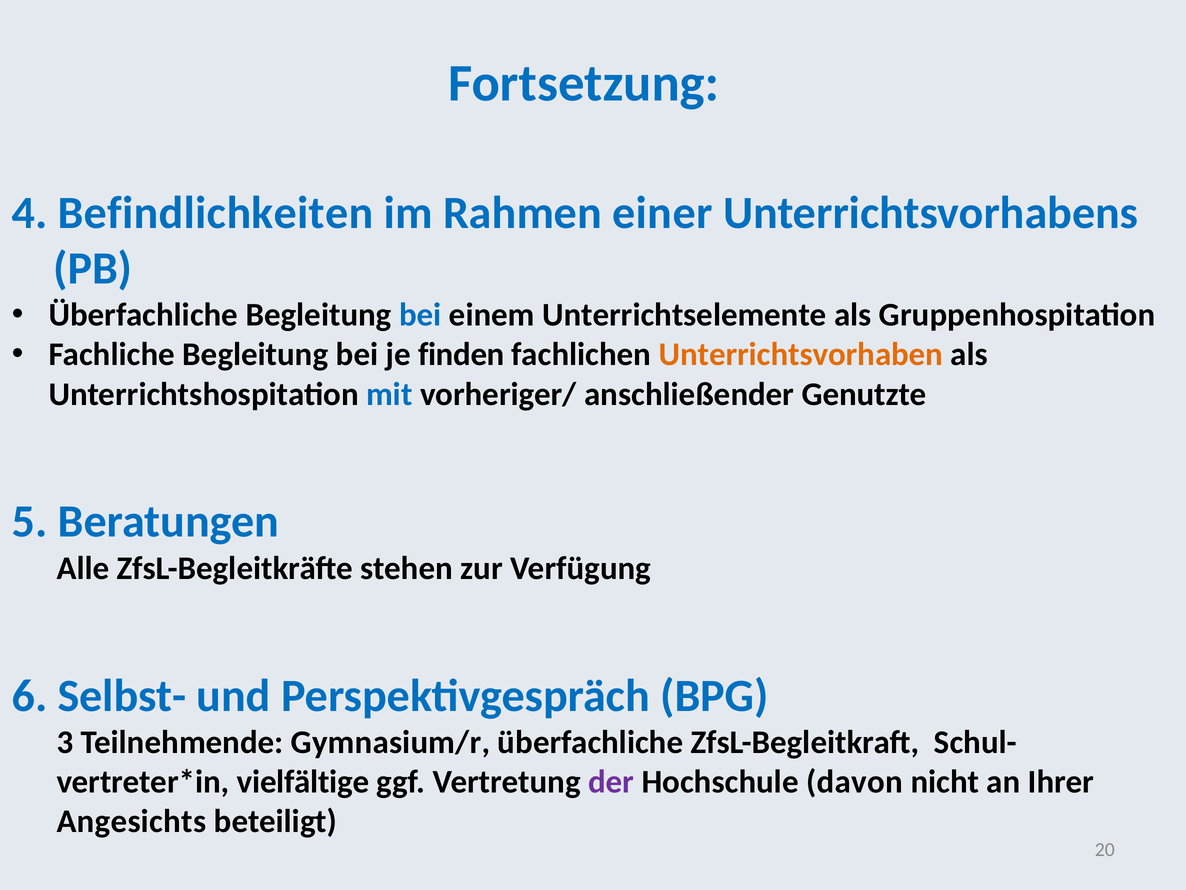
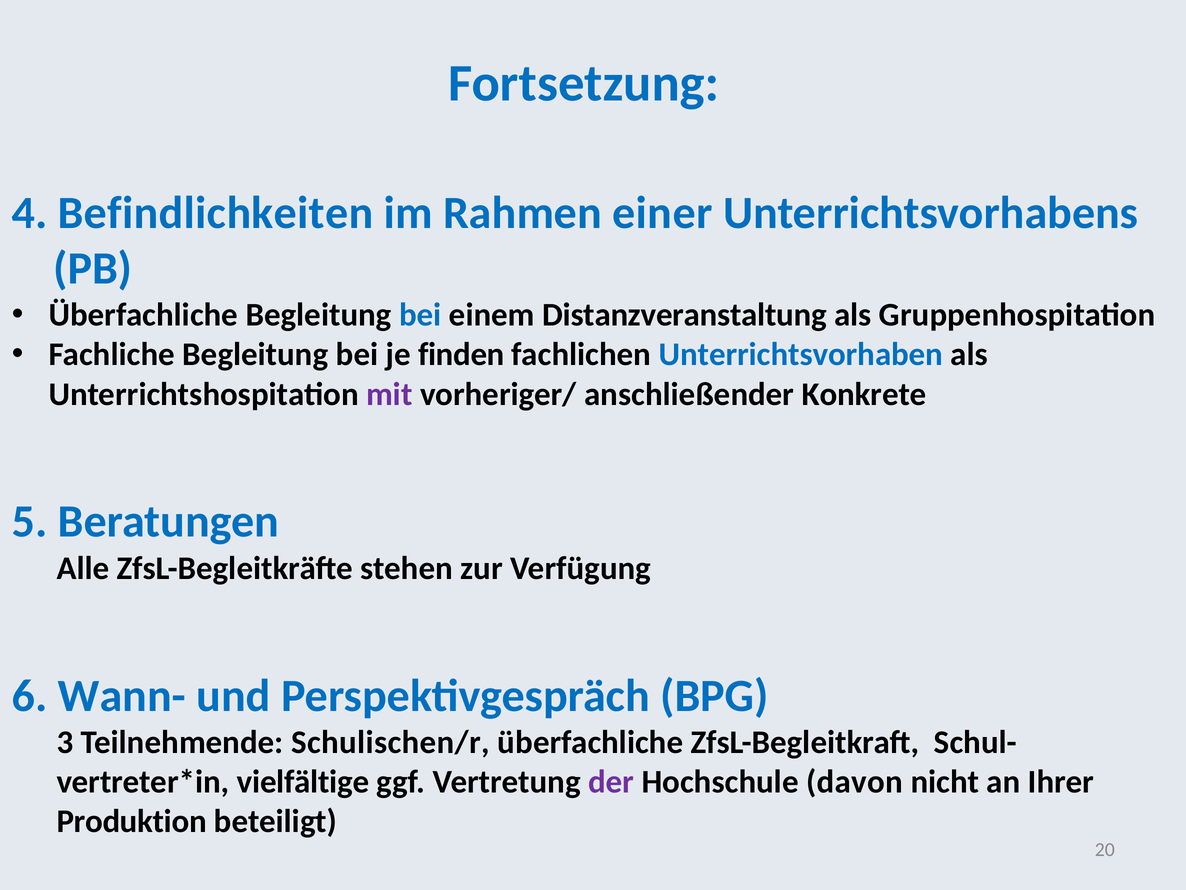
Unterrichtselemente: Unterrichtselemente -> Distanzveranstaltung
Unterrichtsvorhaben colour: orange -> blue
mit colour: blue -> purple
Genutzte: Genutzte -> Konkrete
Selbst-: Selbst- -> Wann-
Gymnasium/r: Gymnasium/r -> Schulischen/r
Angesichts: Angesichts -> Produktion
